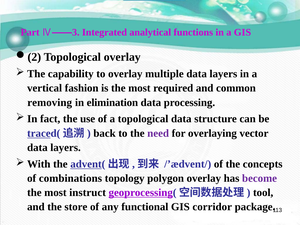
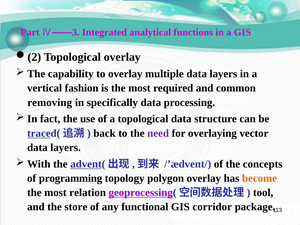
elimination: elimination -> specifically
combinations: combinations -> programming
become colour: purple -> orange
instruct: instruct -> relation
